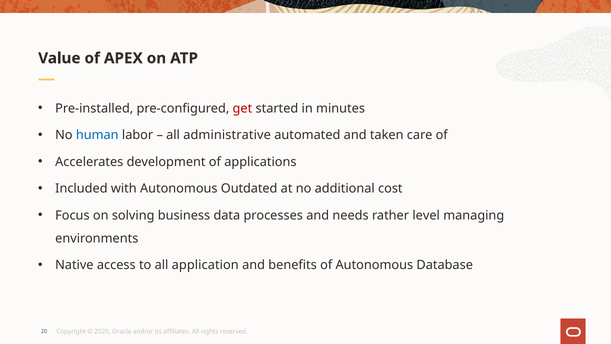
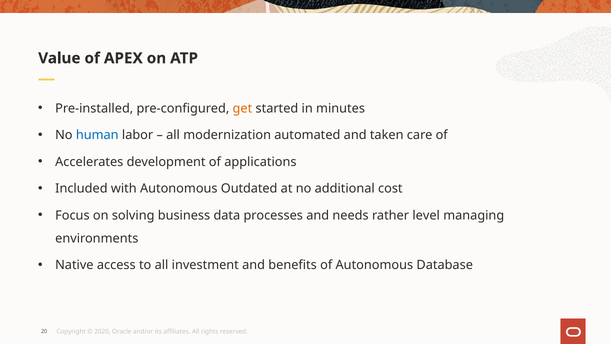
get colour: red -> orange
administrative: administrative -> modernization
application: application -> investment
